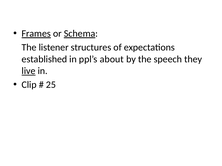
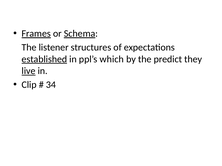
established underline: none -> present
about: about -> which
speech: speech -> predict
25: 25 -> 34
